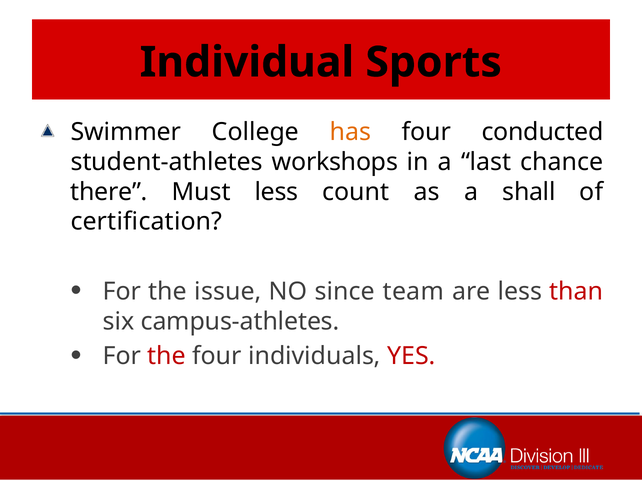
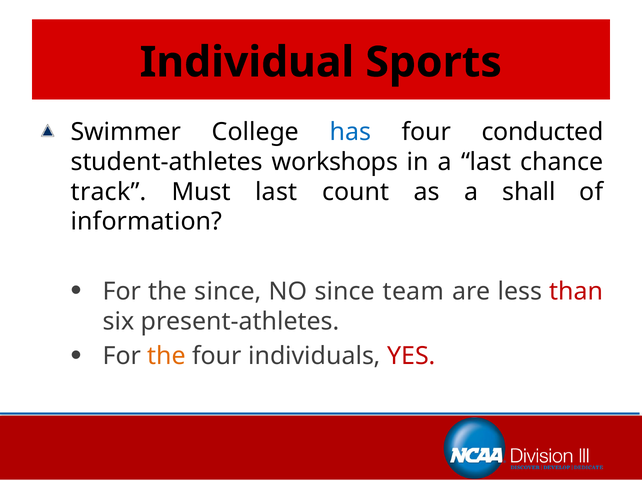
has colour: orange -> blue
there: there -> track
Must less: less -> last
certification: certification -> information
the issue: issue -> since
campus-athletes: campus-athletes -> present-athletes
the at (167, 357) colour: red -> orange
